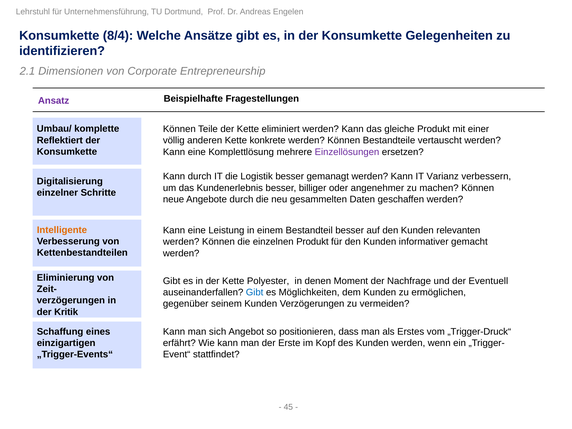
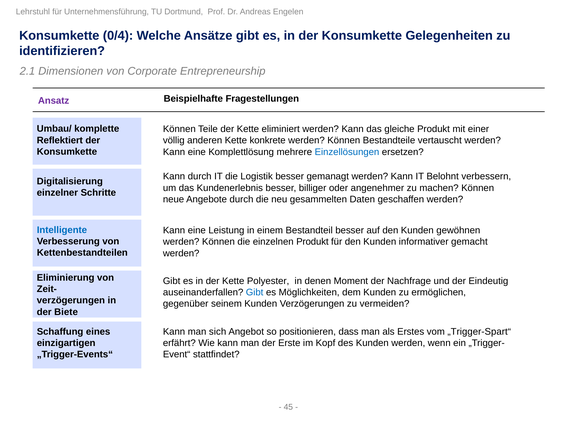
8/4: 8/4 -> 0/4
Einzellösungen colour: purple -> blue
Varianz: Varianz -> Belohnt
Intelligente colour: orange -> blue
relevanten: relevanten -> gewöhnen
Eventuell: Eventuell -> Eindeutig
Kritik: Kritik -> Biete
„Trigger-Druck“: „Trigger-Druck“ -> „Trigger-Spart“
